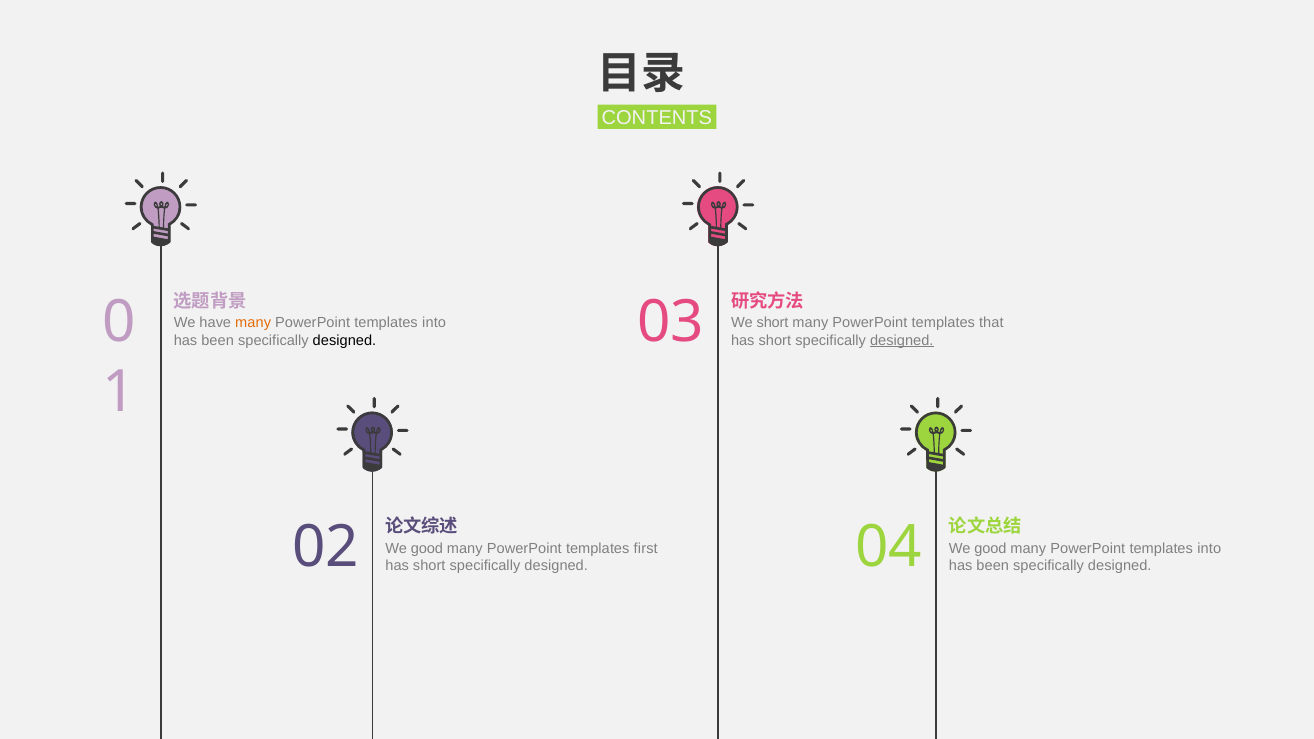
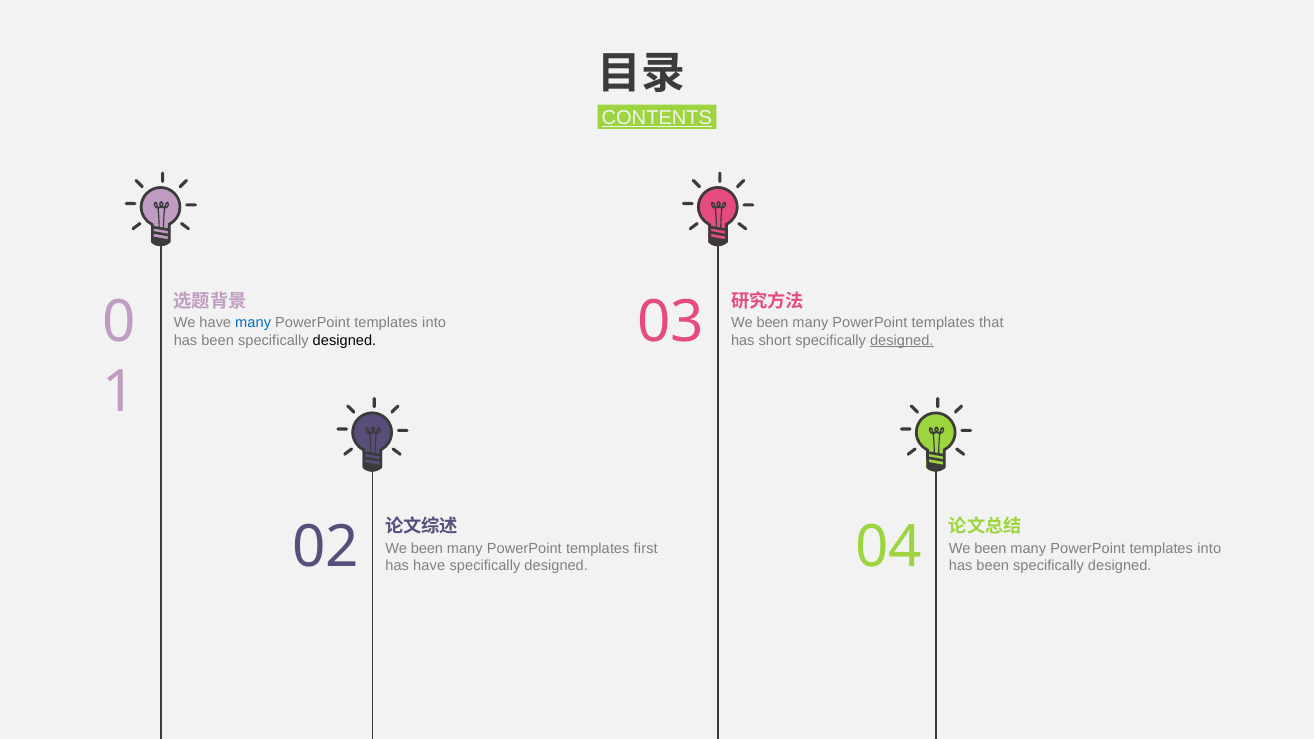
CONTENTS underline: none -> present
many at (253, 323) colour: orange -> blue
short at (773, 323): short -> been
good at (427, 548): good -> been
good at (990, 548): good -> been
short at (429, 566): short -> have
